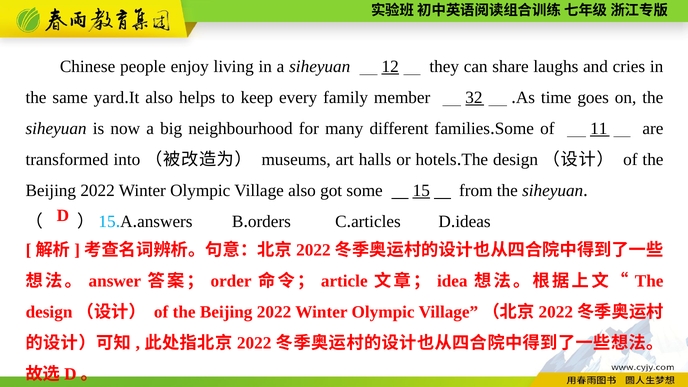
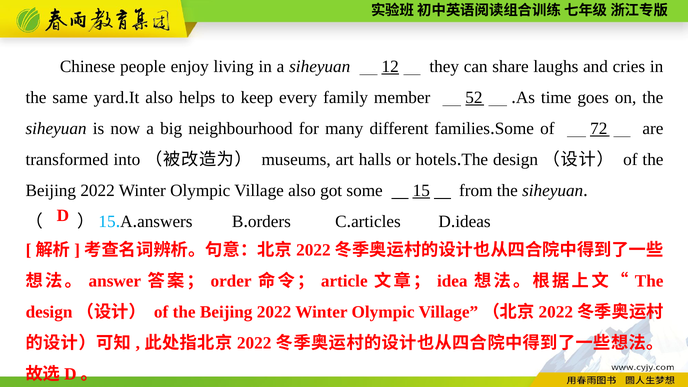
32: 32 -> 52
11: 11 -> 72
